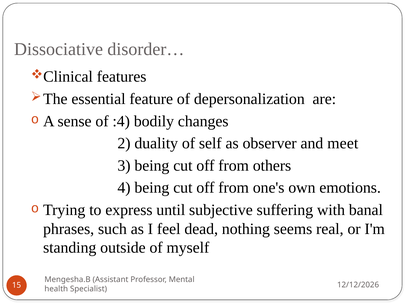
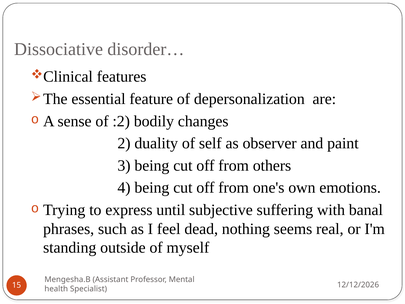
:4: :4 -> :2
meet: meet -> paint
